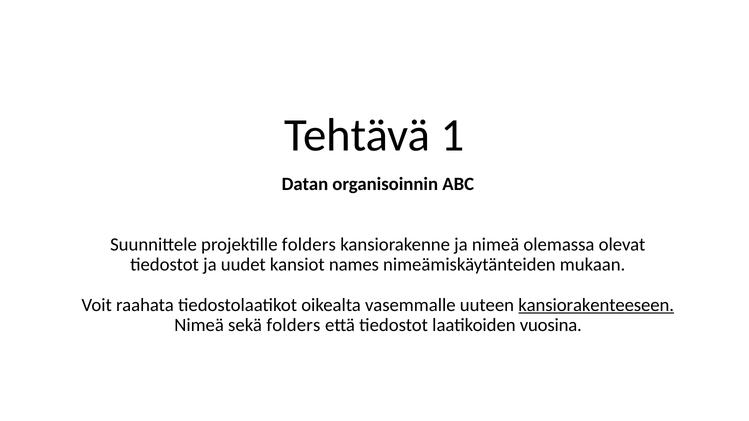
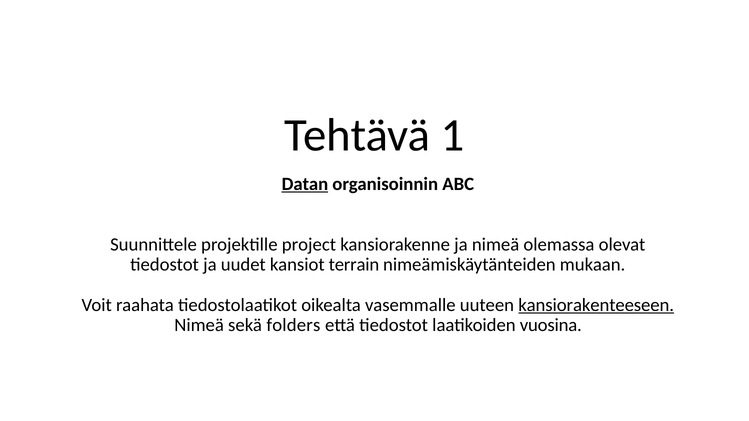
Datan underline: none -> present
projektille folders: folders -> project
names: names -> terrain
